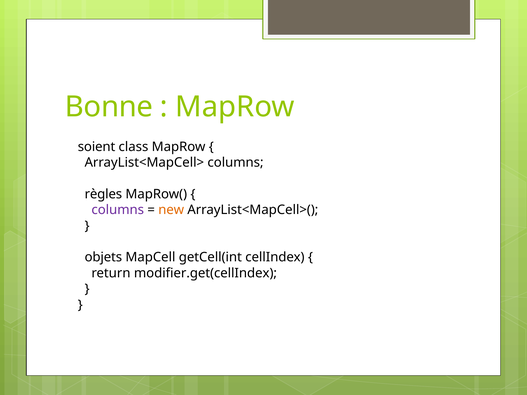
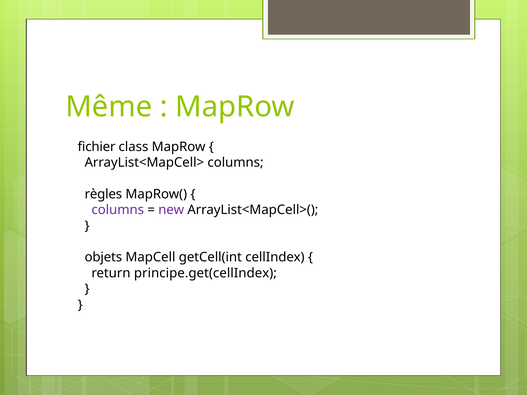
Bonne: Bonne -> Même
soient: soient -> fichier
new colour: orange -> purple
modifier.get(cellIndex: modifier.get(cellIndex -> principe.get(cellIndex
